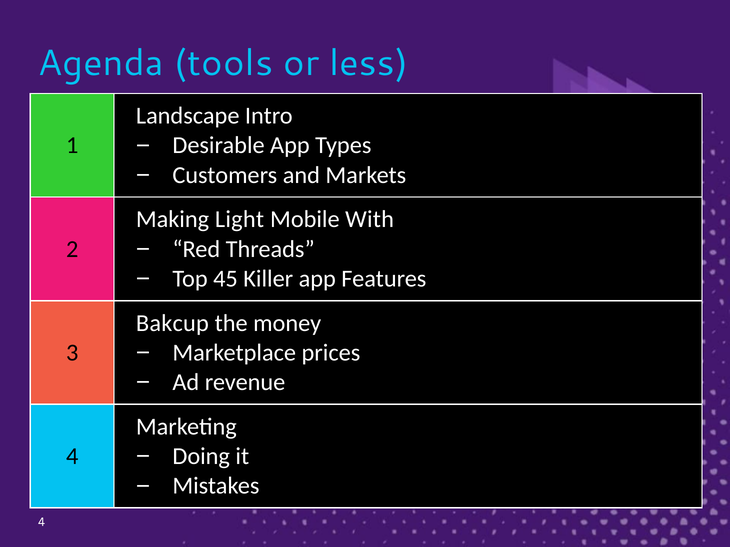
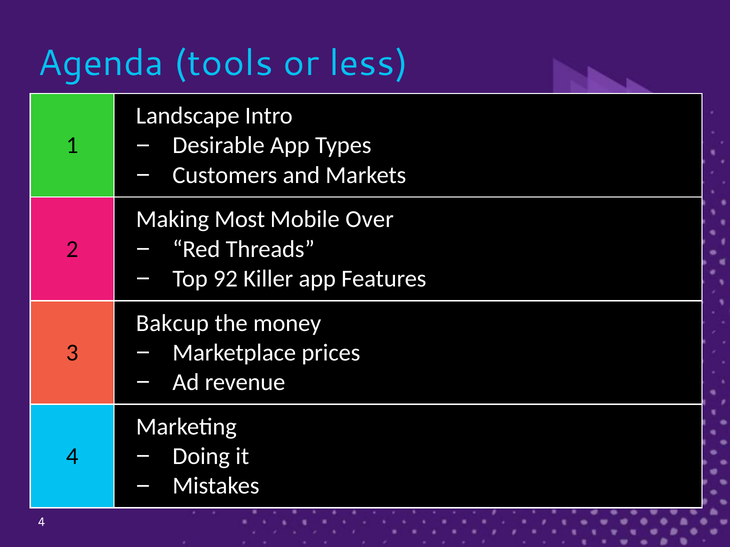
Light: Light -> Most
With: With -> Over
45: 45 -> 92
